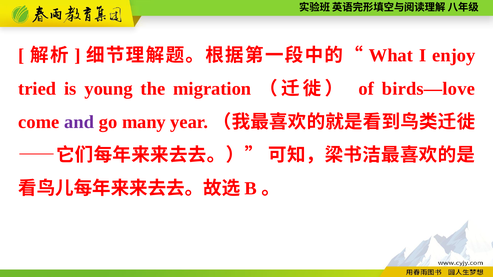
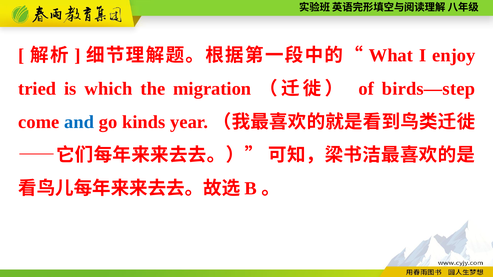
young: young -> which
birds—love: birds—love -> birds—step
and colour: purple -> blue
many: many -> kinds
